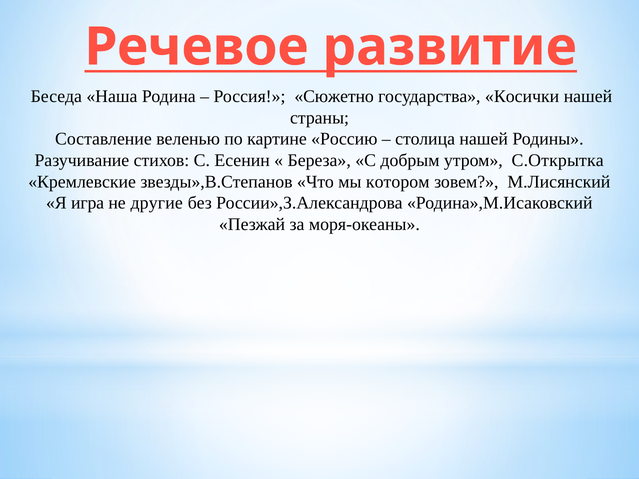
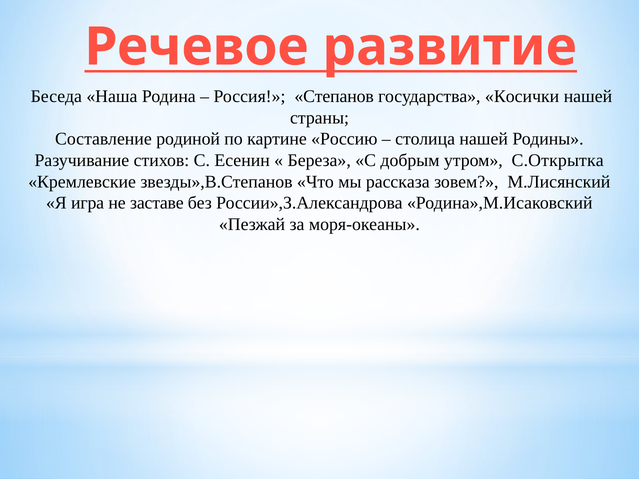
Сюжетно: Сюжетно -> Степанов
веленью: веленью -> родиной
котором: котором -> рассказа
другие: другие -> заставе
